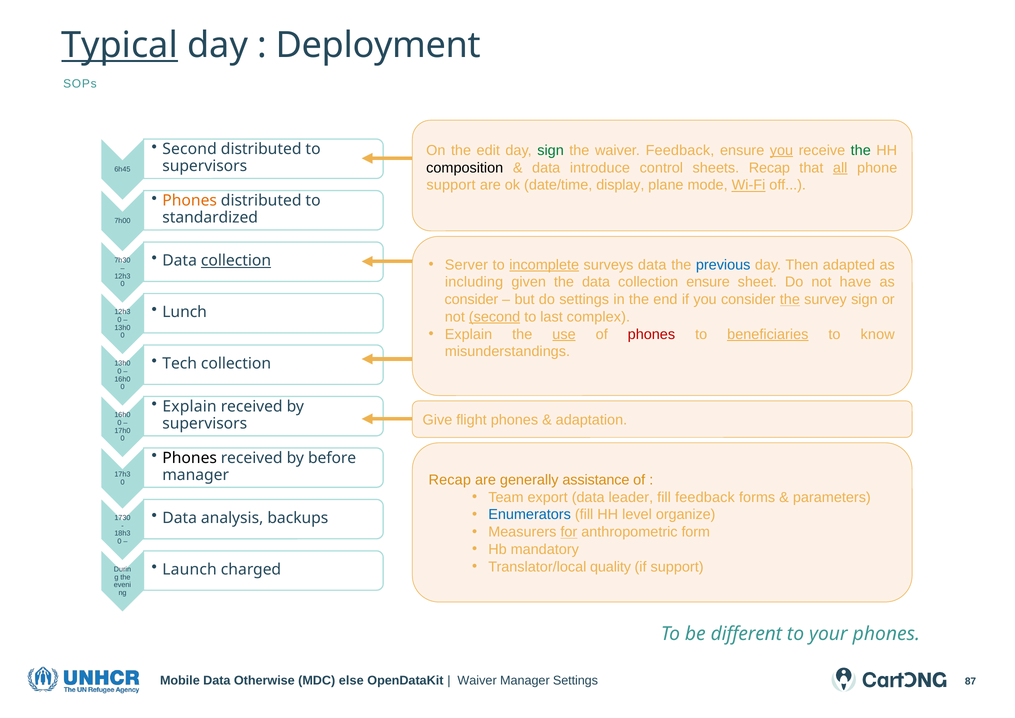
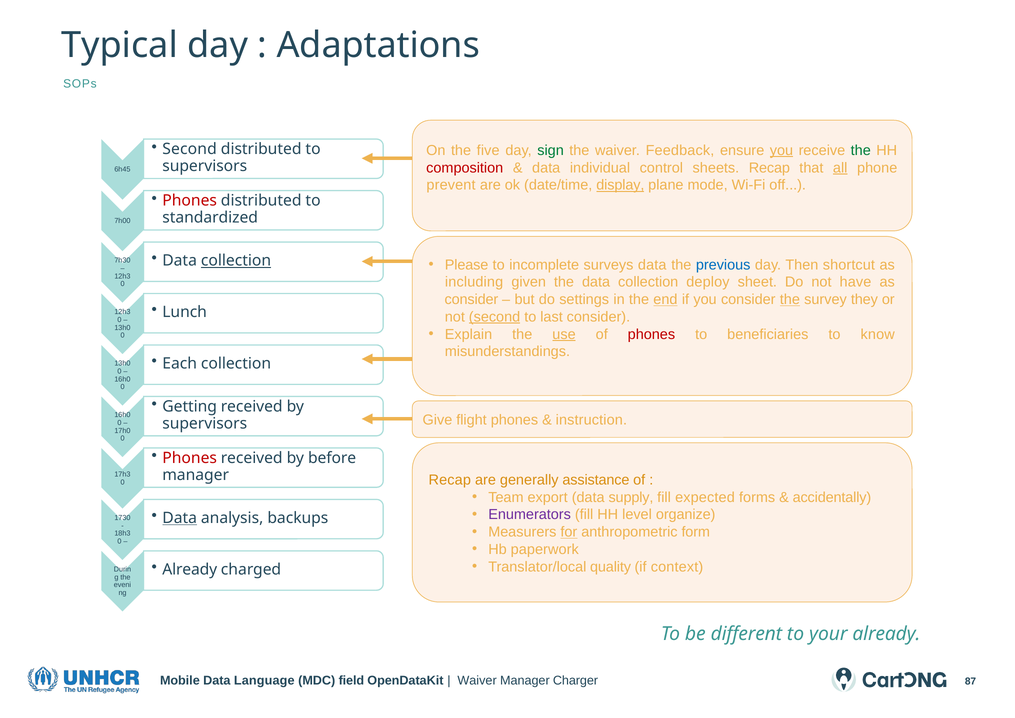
Typical underline: present -> none
Deployment: Deployment -> Adaptations
edit: edit -> five
composition colour: black -> red
introduce: introduce -> individual
support at (451, 185): support -> prevent
display underline: none -> present
Wi-Fi underline: present -> none
Phones at (190, 201) colour: orange -> red
Server: Server -> Please
incomplete underline: present -> none
adapted: adapted -> shortcut
collection ensure: ensure -> deploy
end underline: none -> present
survey sign: sign -> they
last complex: complex -> consider
beneficiaries underline: present -> none
Tech: Tech -> Each
Explain at (190, 406): Explain -> Getting
adaptation: adaptation -> instruction
Phones at (190, 458) colour: black -> red
leader: leader -> supply
fill feedback: feedback -> expected
parameters: parameters -> accidentally
Enumerators colour: blue -> purple
Data at (180, 518) underline: none -> present
mandatory: mandatory -> paperwork
if support: support -> context
Launch at (190, 569): Launch -> Already
your phones: phones -> already
Otherwise: Otherwise -> Language
else: else -> field
Manager Settings: Settings -> Charger
